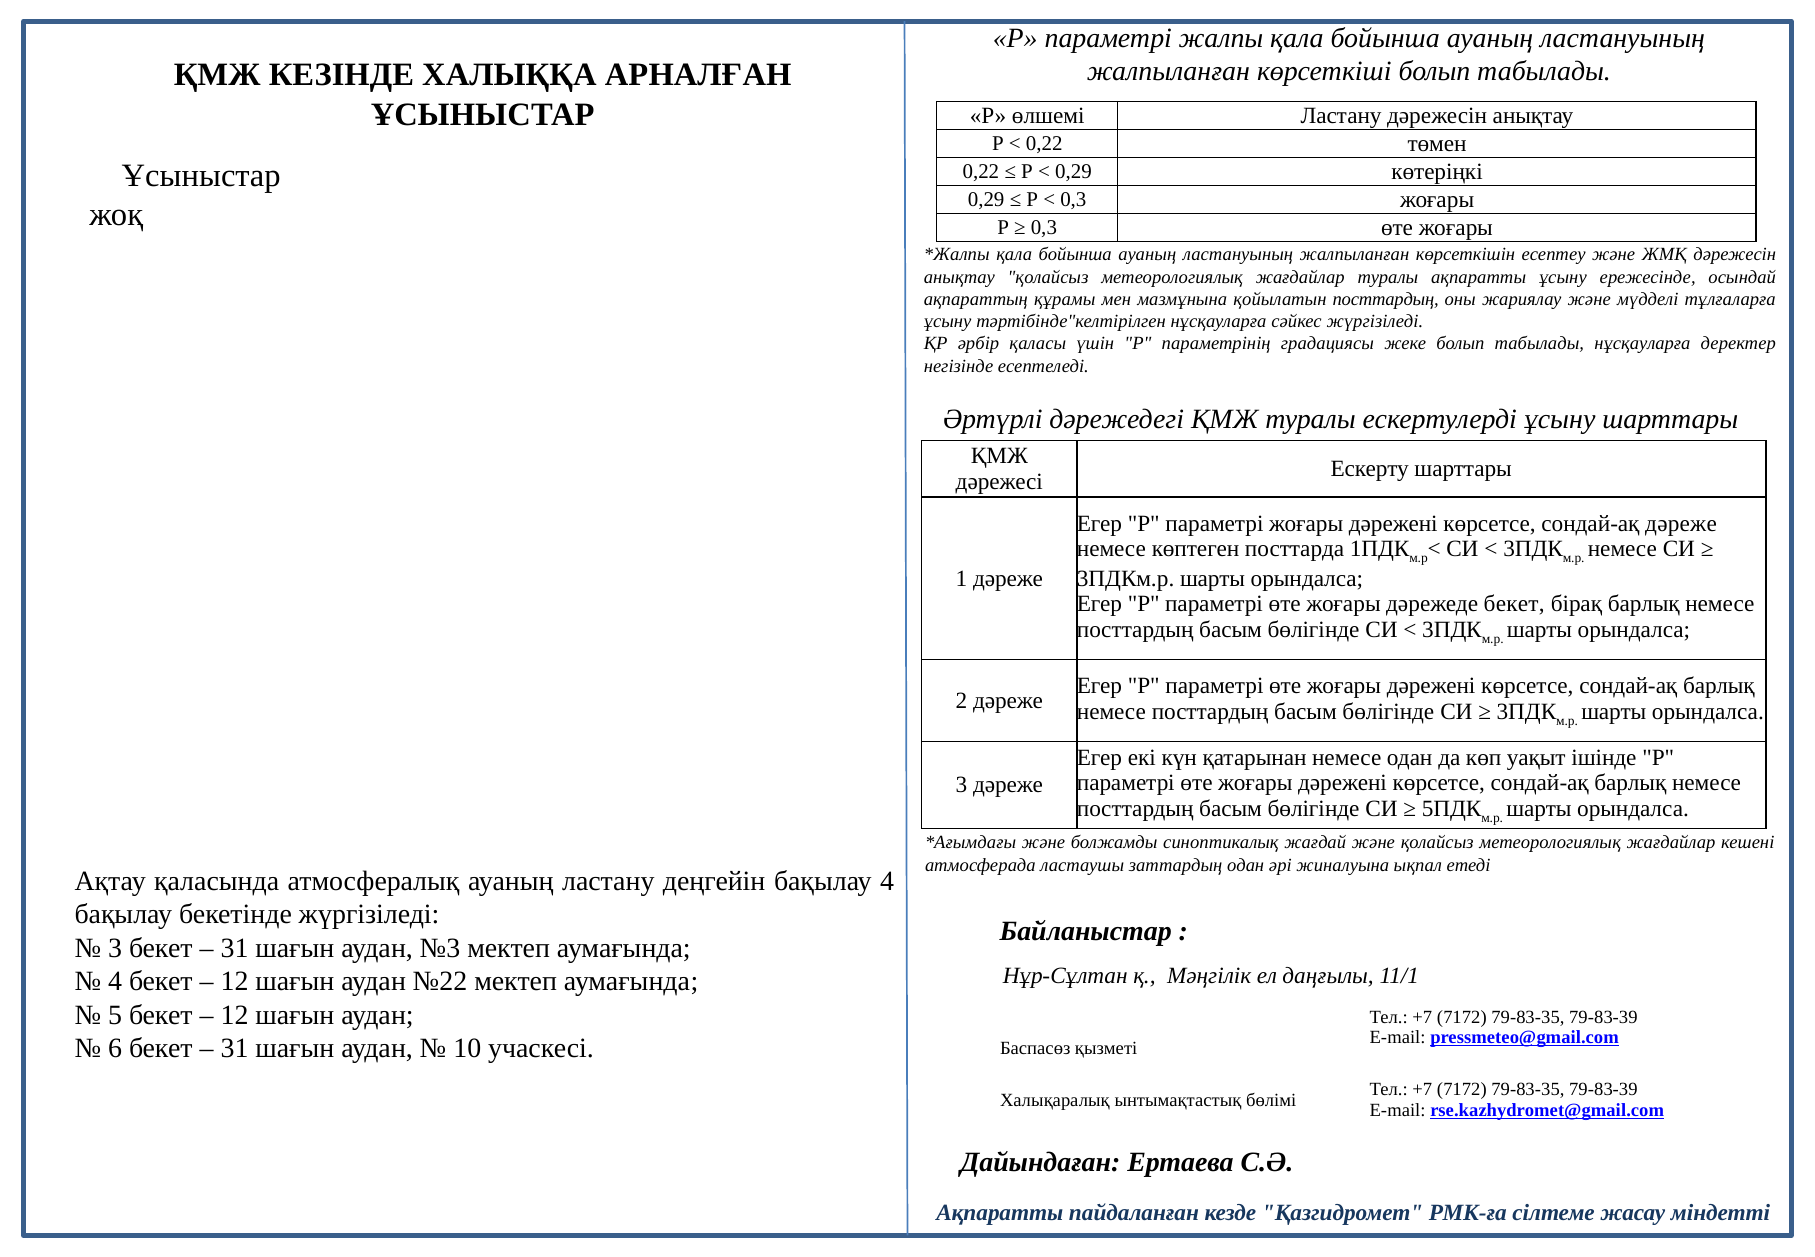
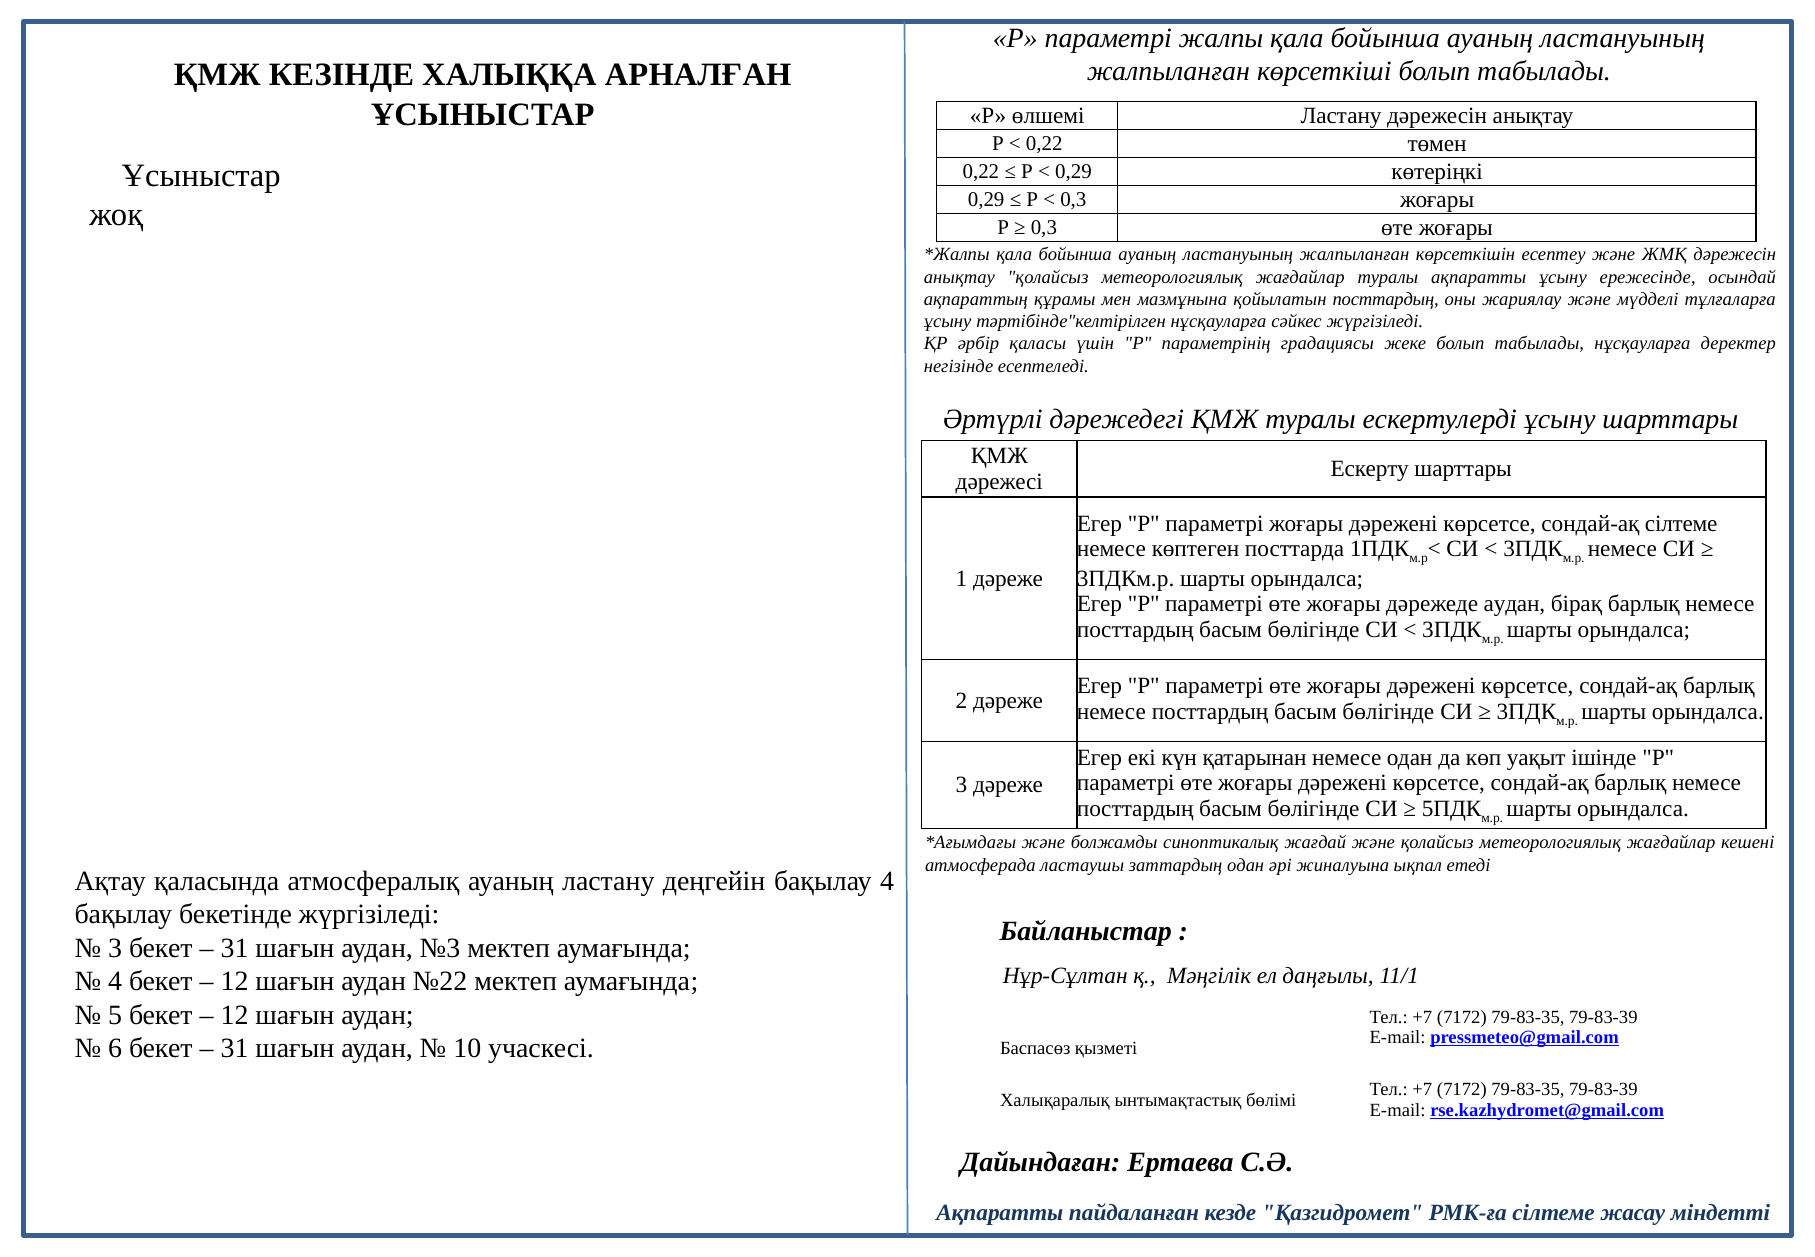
сондай-ақ дәреже: дәреже -> сілтеме
дәрежеде бекет: бекет -> аудан
